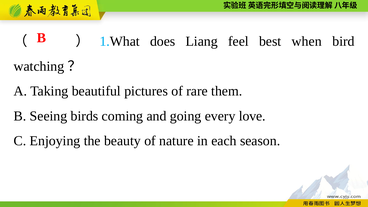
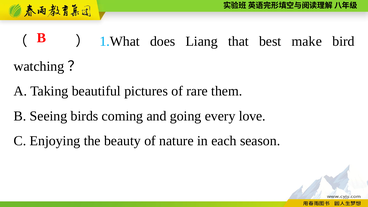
feel: feel -> that
when: when -> make
